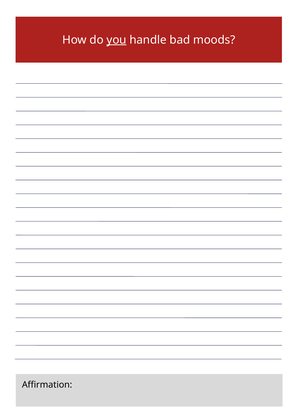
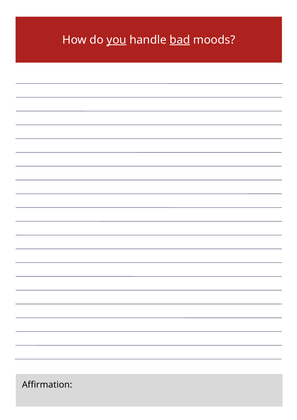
bad underline: none -> present
